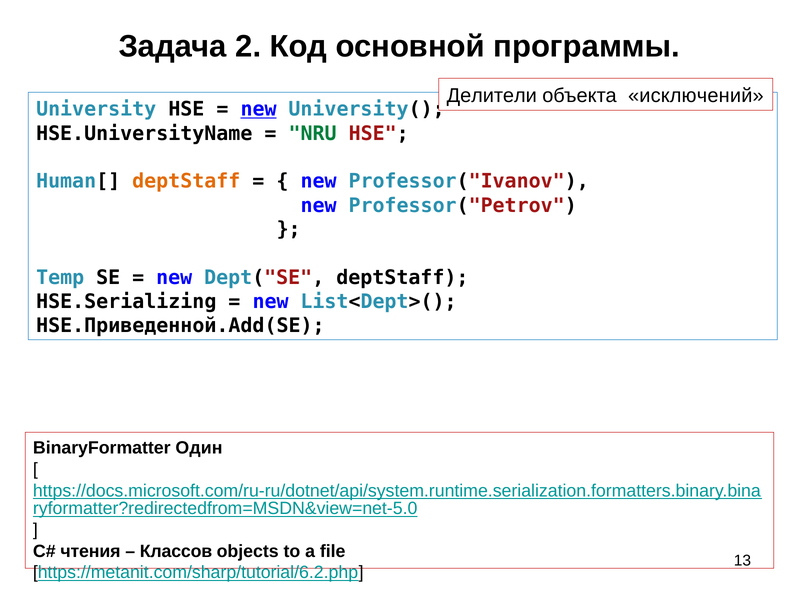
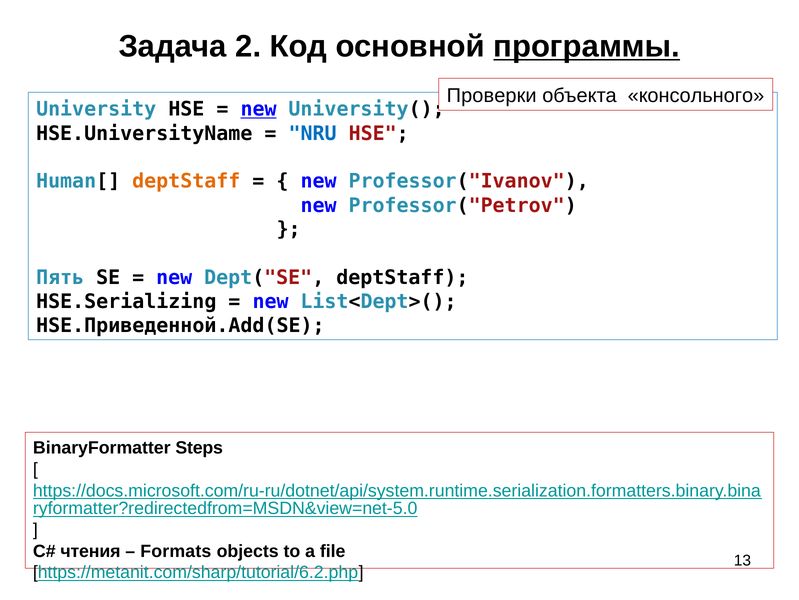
программы underline: none -> present
Делители: Делители -> Проверки
исключений: исключений -> консольного
NRU colour: green -> blue
Temp: Temp -> Пять
Один: Один -> Steps
Классов: Классов -> Formats
